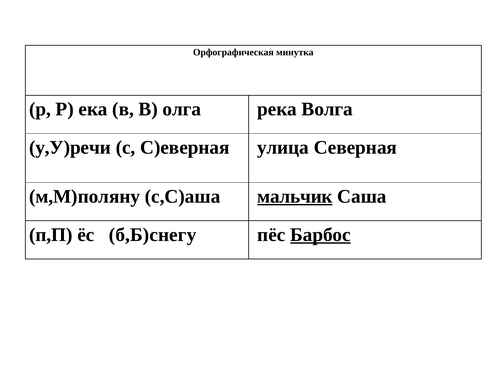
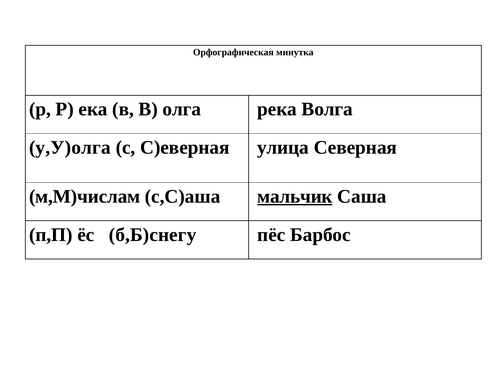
у,У)речи: у,У)речи -> у,У)олга
м,М)поляну: м,М)поляну -> м,М)числам
Барбос underline: present -> none
